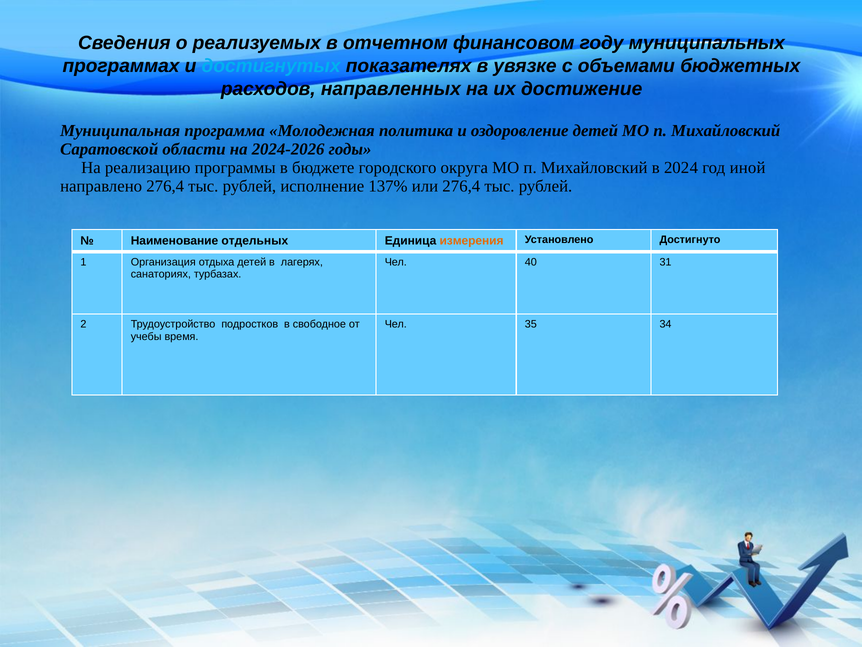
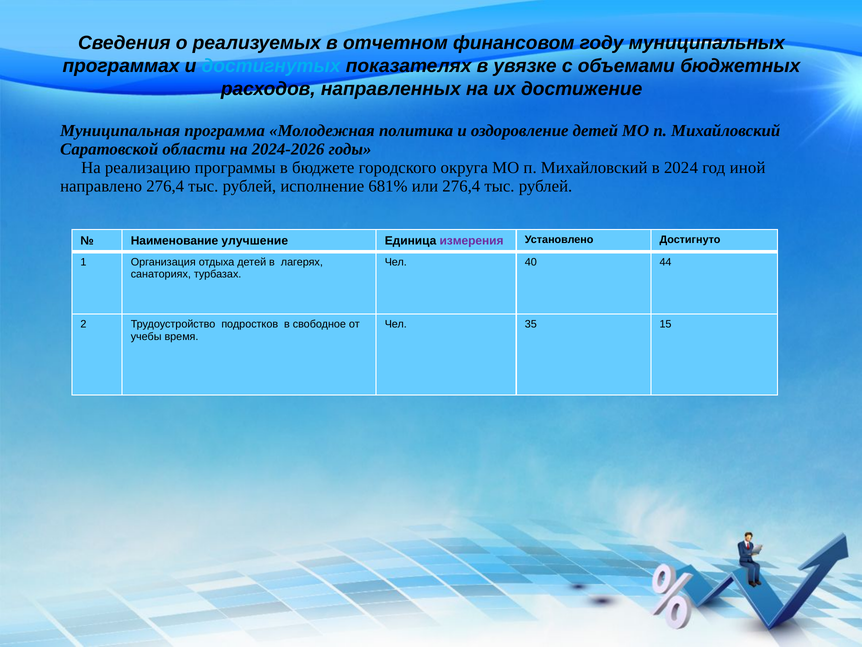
137%: 137% -> 681%
отдельных: отдельных -> улучшение
измерения colour: orange -> purple
31: 31 -> 44
34: 34 -> 15
